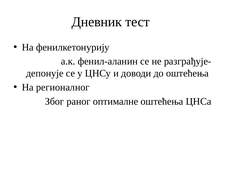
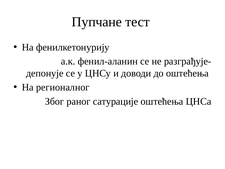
Дневник: Дневник -> Пупчане
оптималне: оптималне -> сатурације
